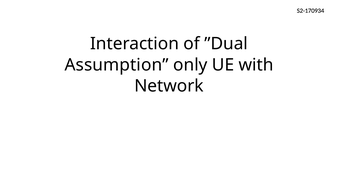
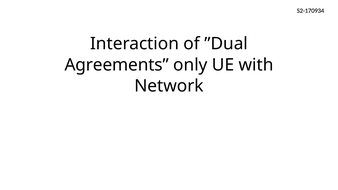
Assumption: Assumption -> Agreements
